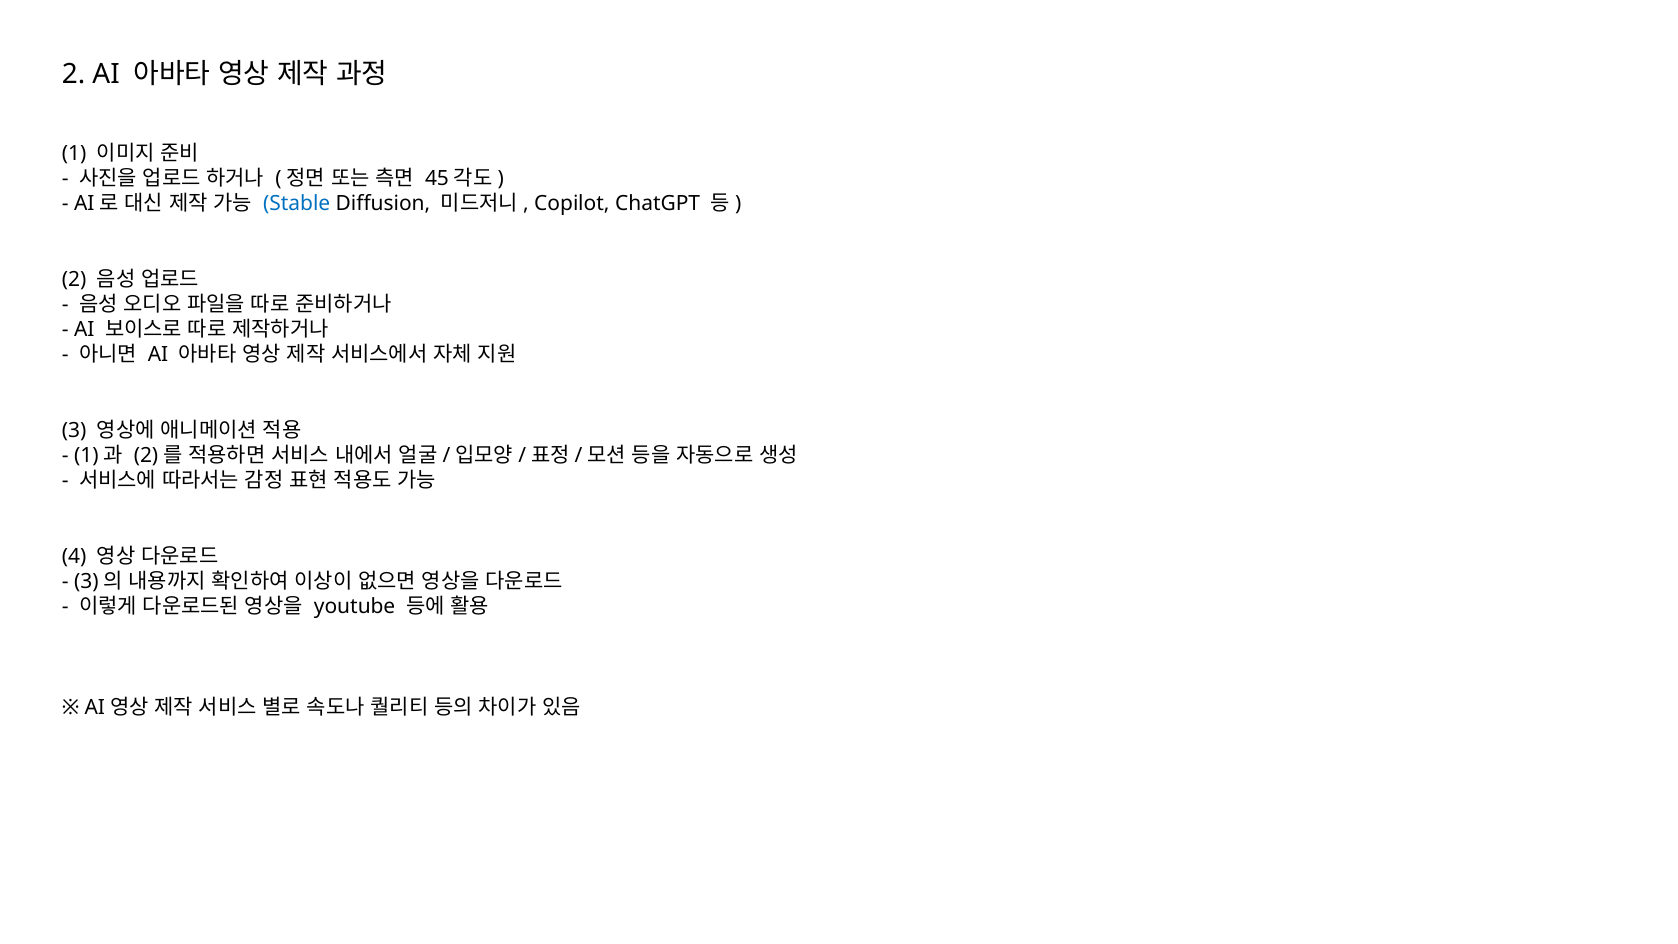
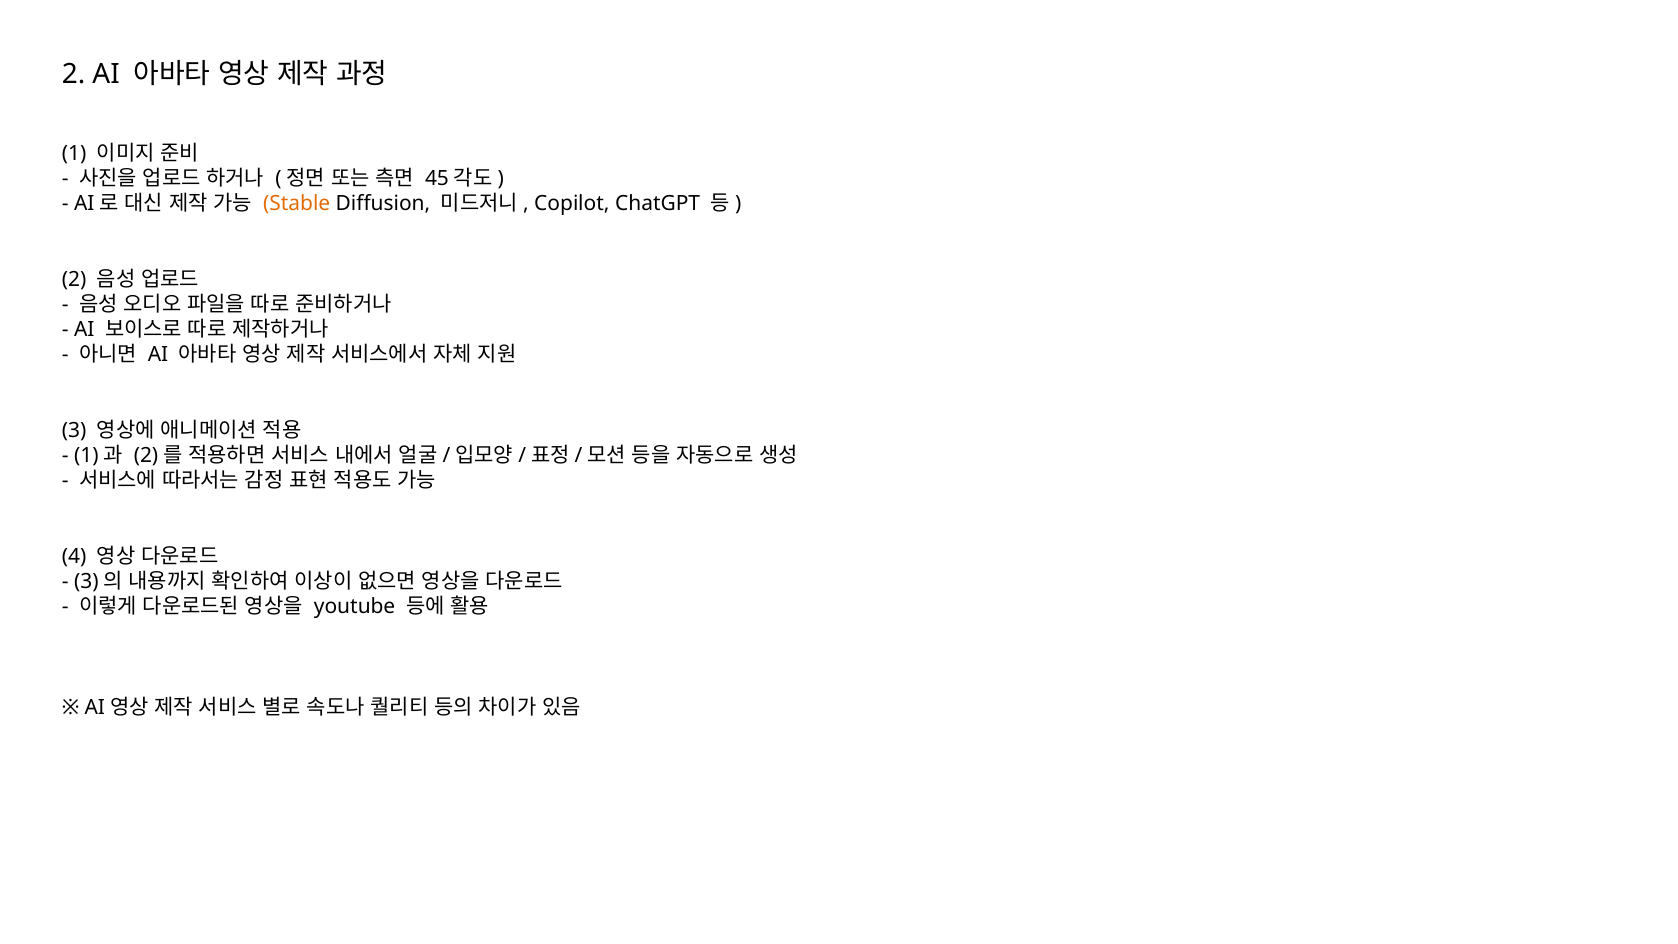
Stable colour: blue -> orange
